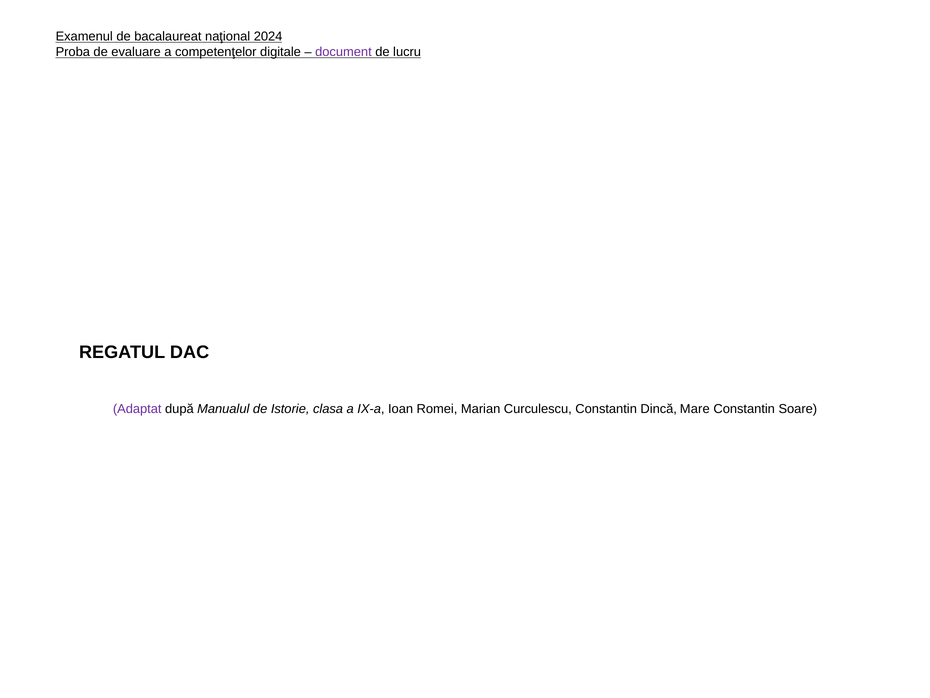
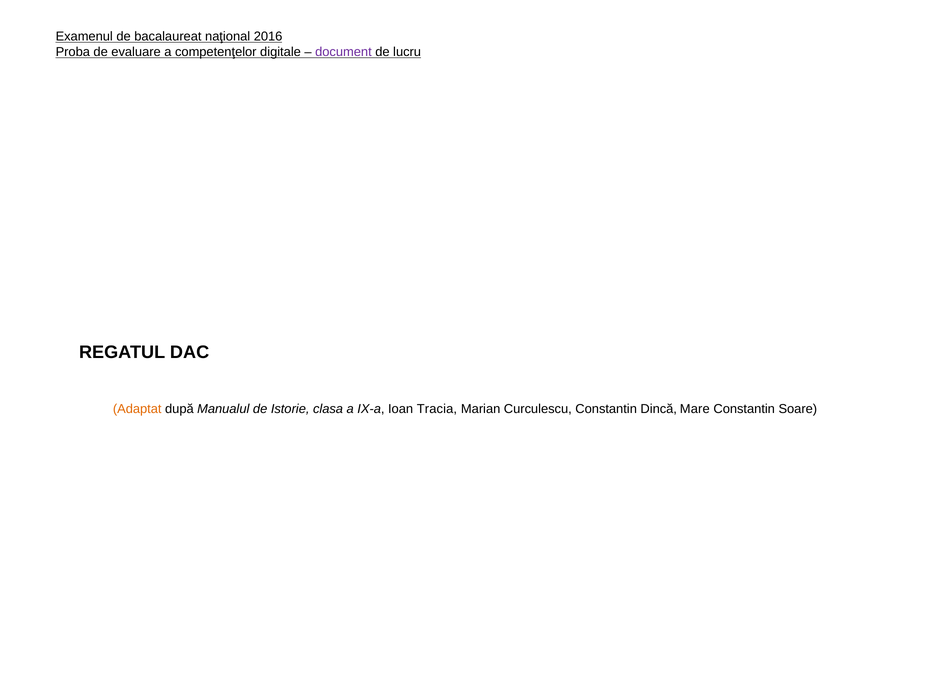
2024: 2024 -> 2016
Adaptat colour: purple -> orange
Romei: Romei -> Tracia
